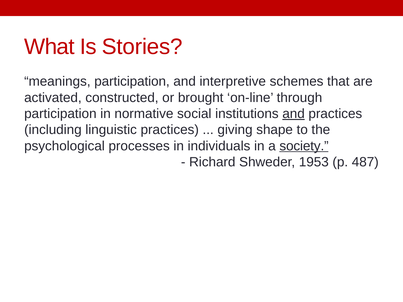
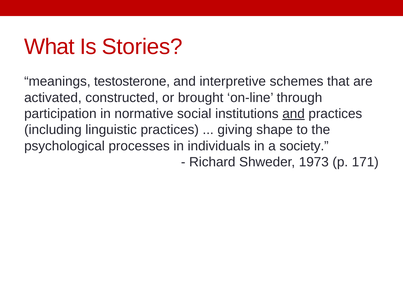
meanings participation: participation -> testosterone
society underline: present -> none
1953: 1953 -> 1973
487: 487 -> 171
